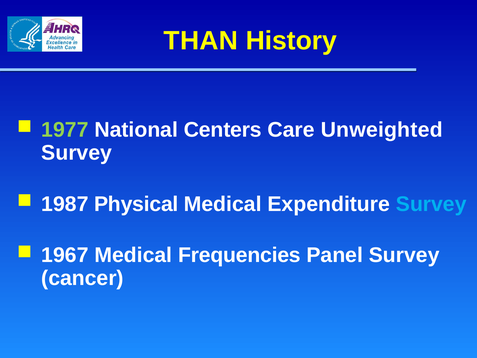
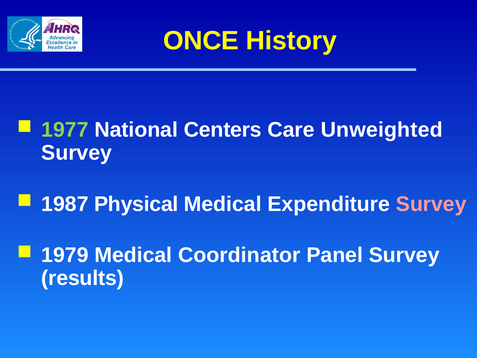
THAN: THAN -> ONCE
Survey at (431, 204) colour: light blue -> pink
1967: 1967 -> 1979
Frequencies: Frequencies -> Coordinator
cancer: cancer -> results
